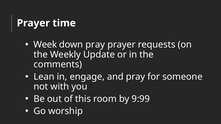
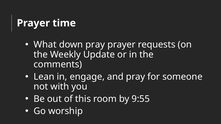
Week: Week -> What
9:99: 9:99 -> 9:55
